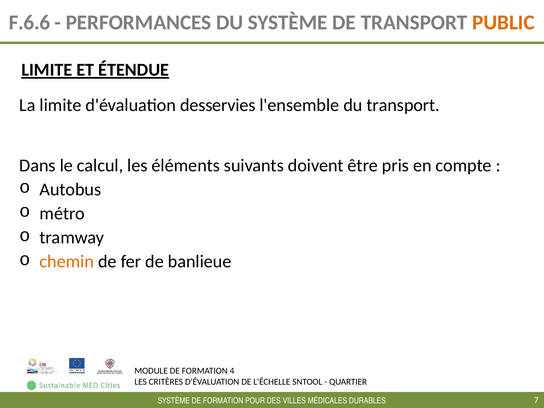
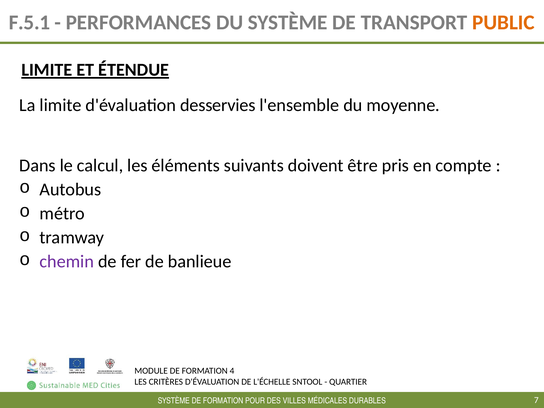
F.6.6: F.6.6 -> F.5.1
du transport: transport -> moyenne
chemin colour: orange -> purple
